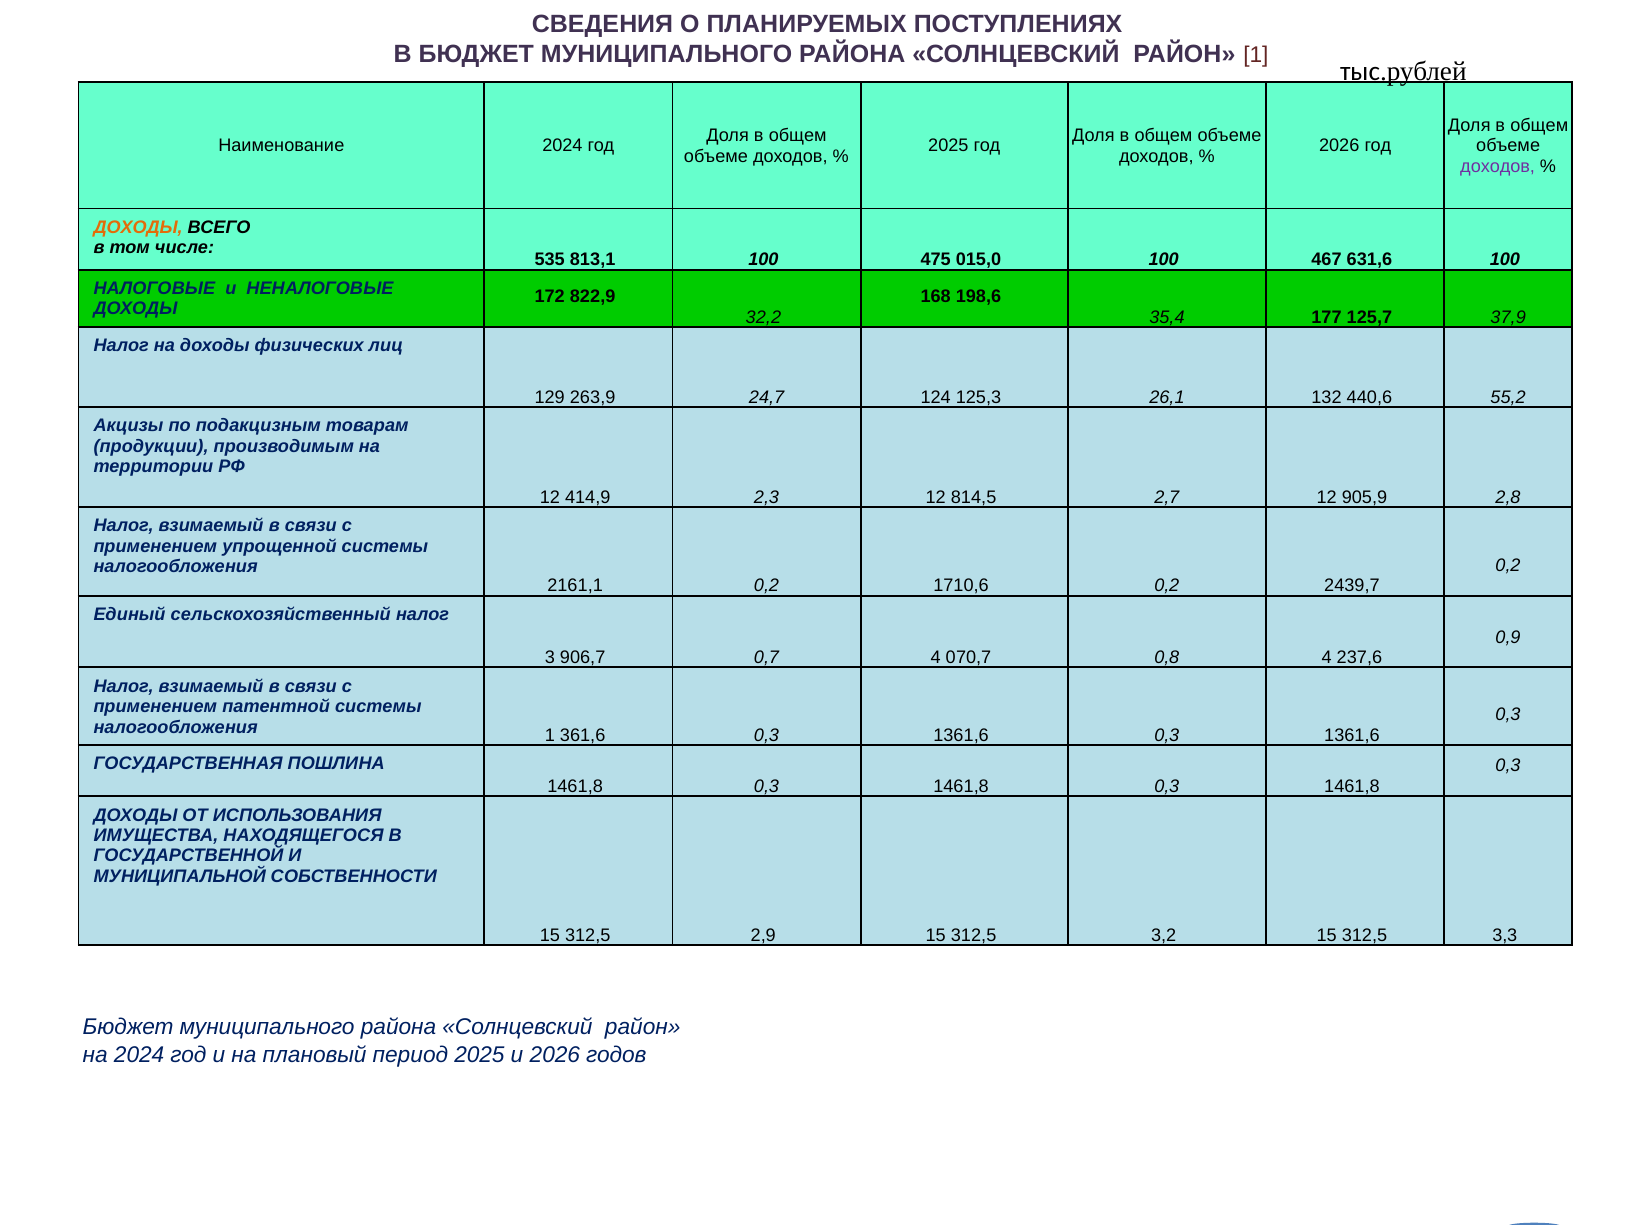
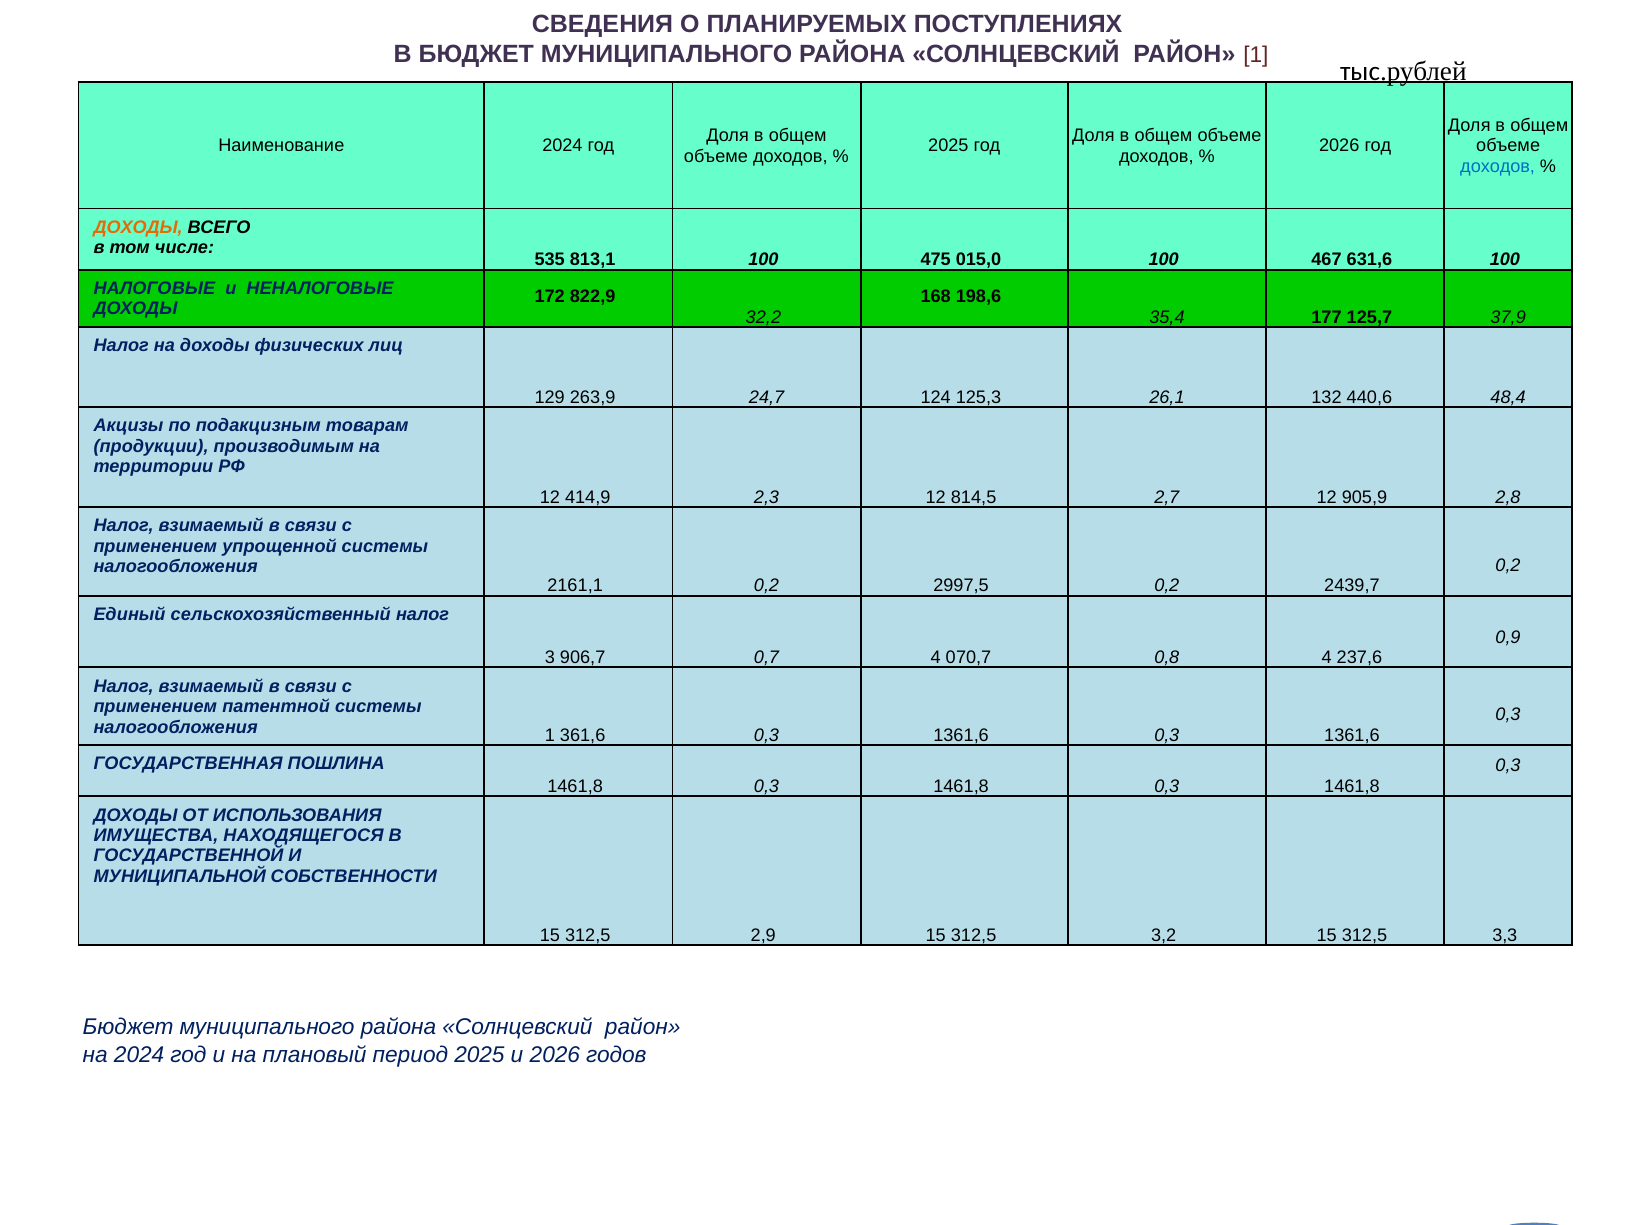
доходов at (1498, 166) colour: purple -> blue
55,2: 55,2 -> 48,4
1710,6: 1710,6 -> 2997,5
